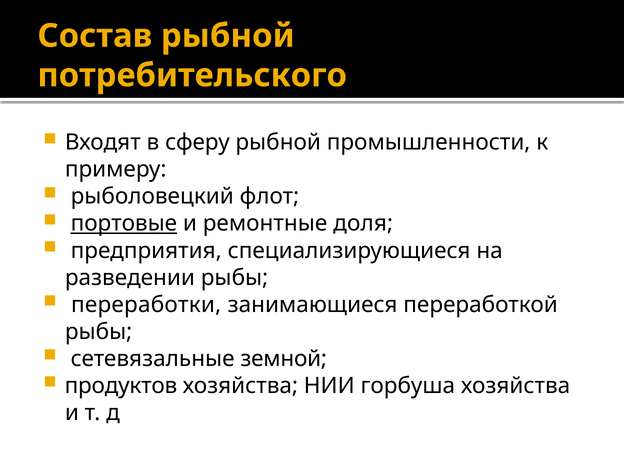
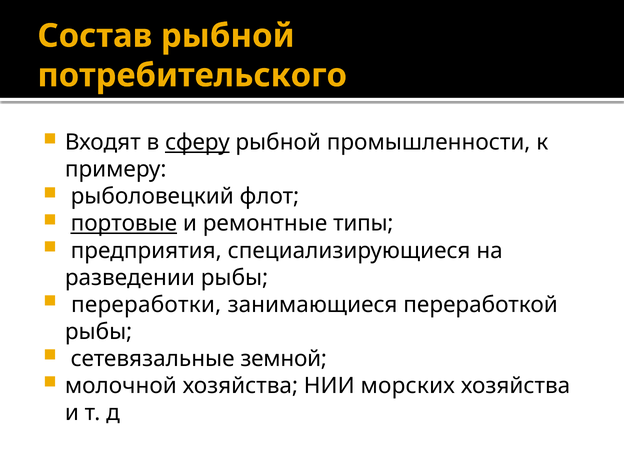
сферу underline: none -> present
доля: доля -> типы
продуктов: продуктов -> молочной
горбуша: горбуша -> морских
